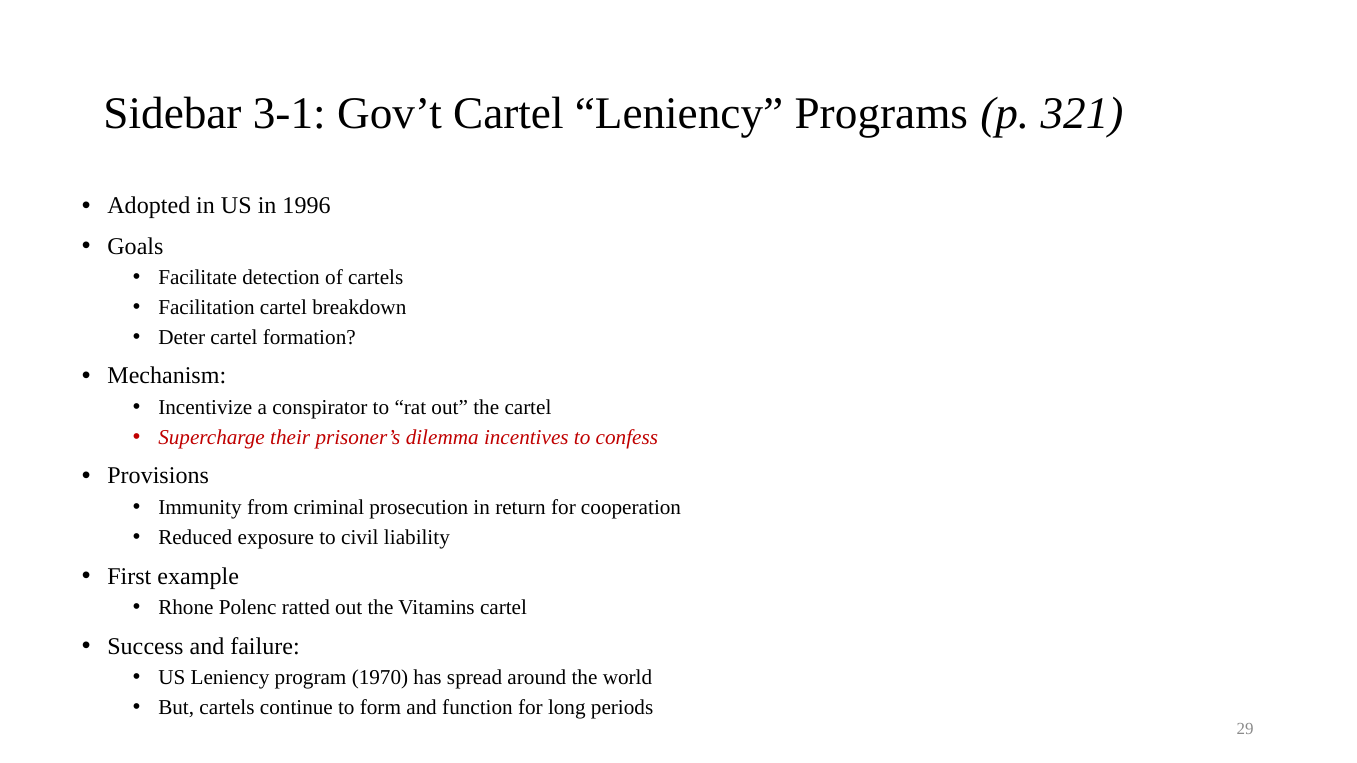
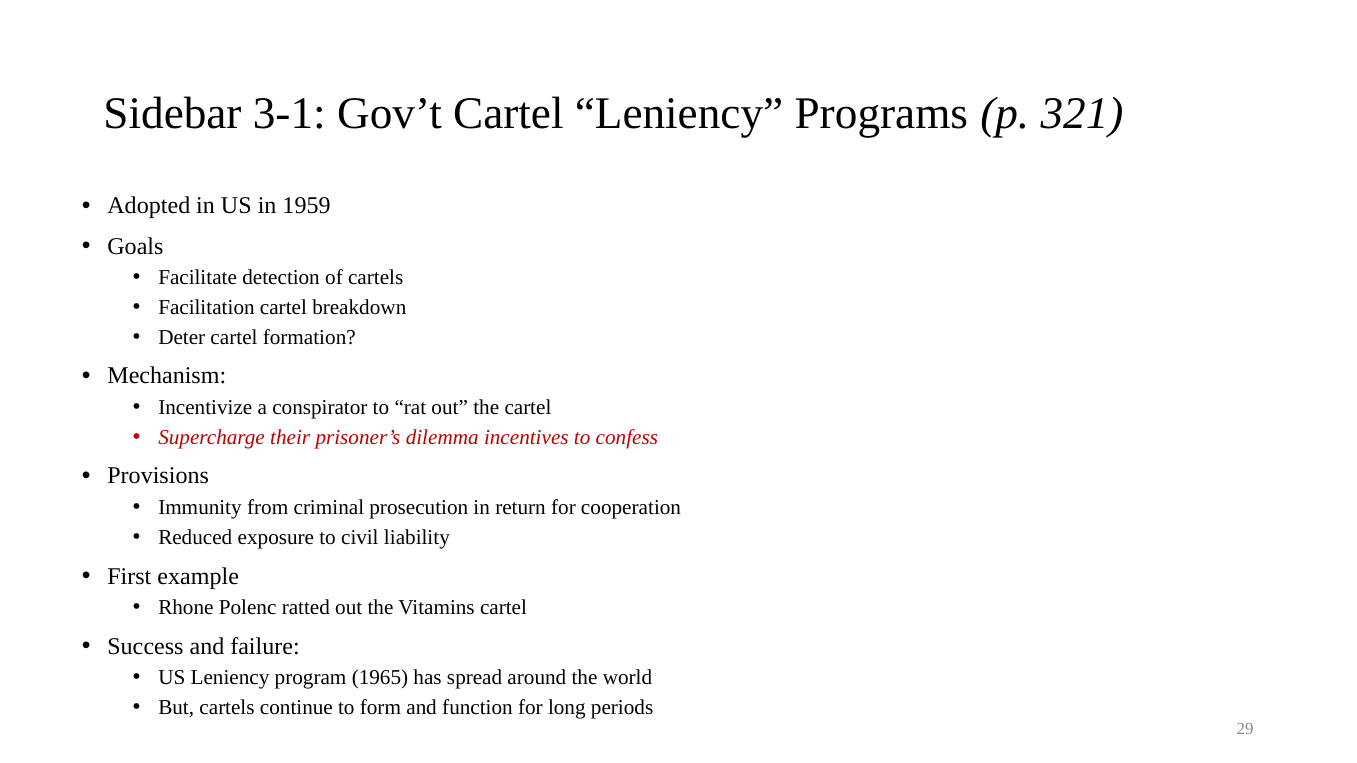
1996: 1996 -> 1959
1970: 1970 -> 1965
